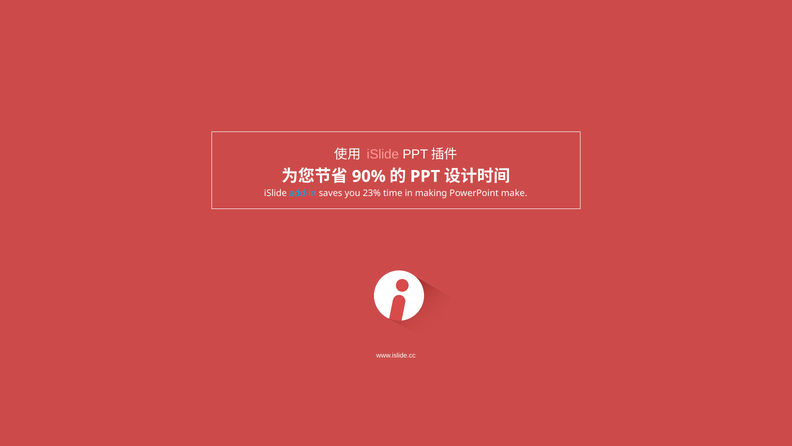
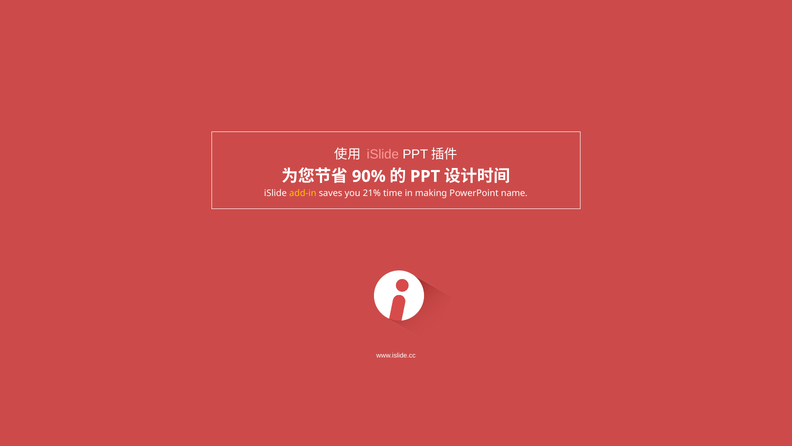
add-in colour: light blue -> yellow
23%: 23% -> 21%
make: make -> name
